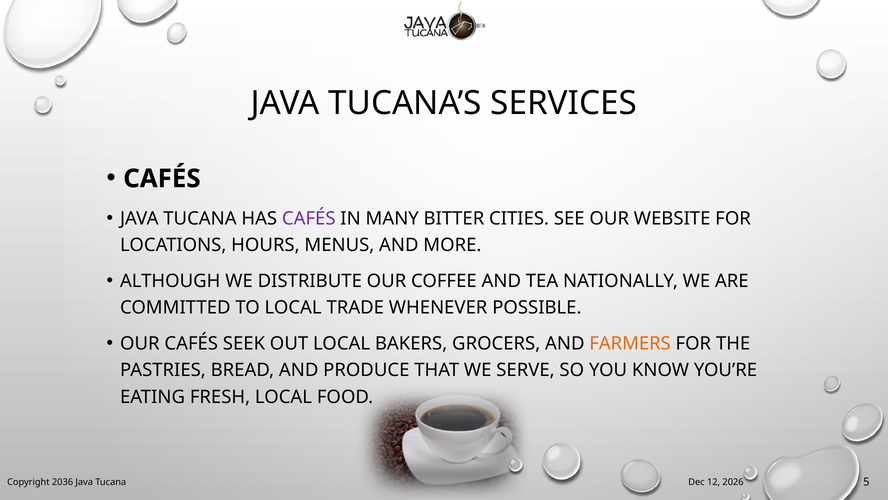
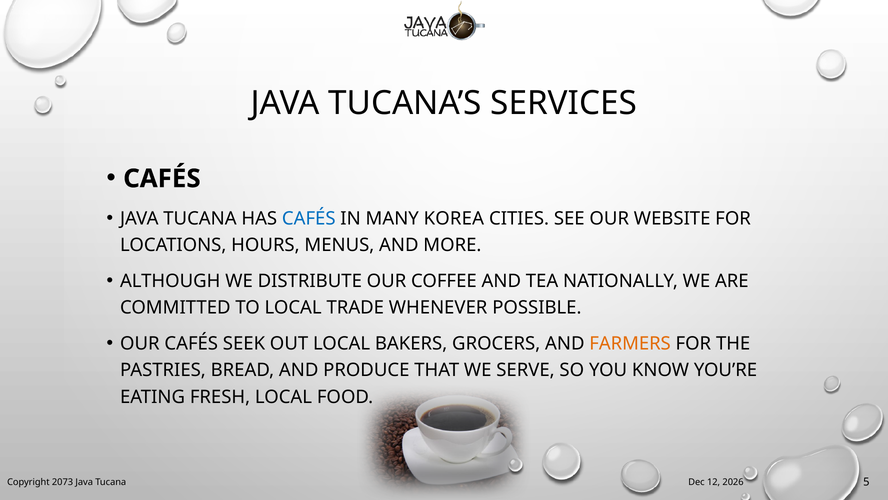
CAFÉS at (309, 218) colour: purple -> blue
BITTER: BITTER -> KOREA
2036: 2036 -> 2073
